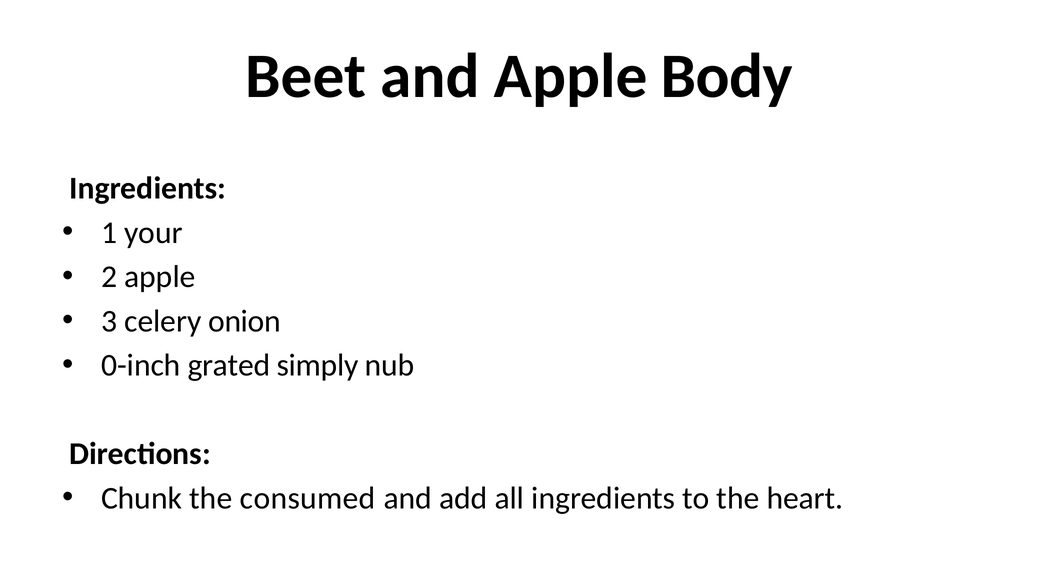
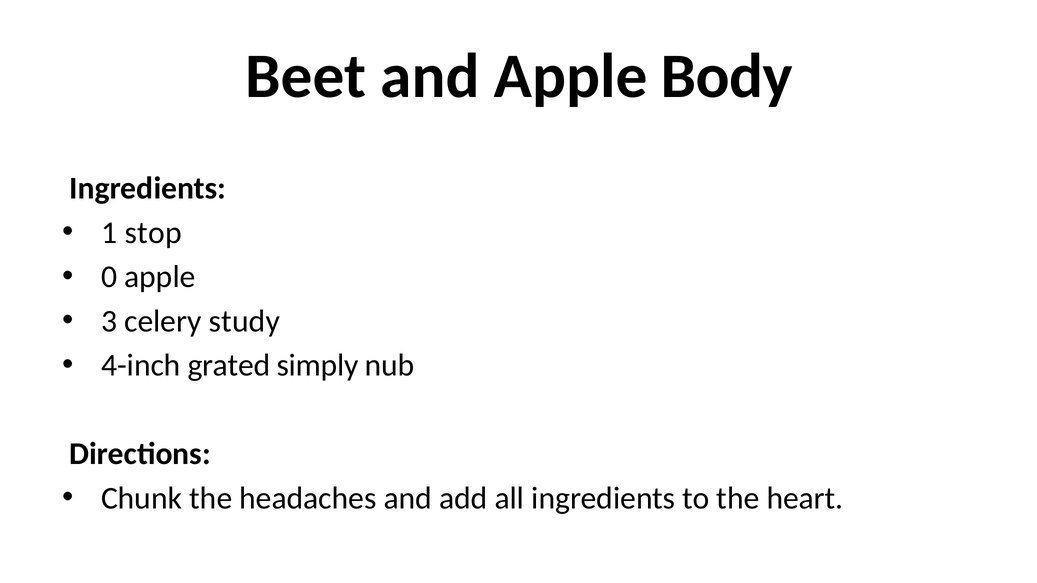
your: your -> stop
2: 2 -> 0
onion: onion -> study
0-inch: 0-inch -> 4-inch
consumed: consumed -> headaches
